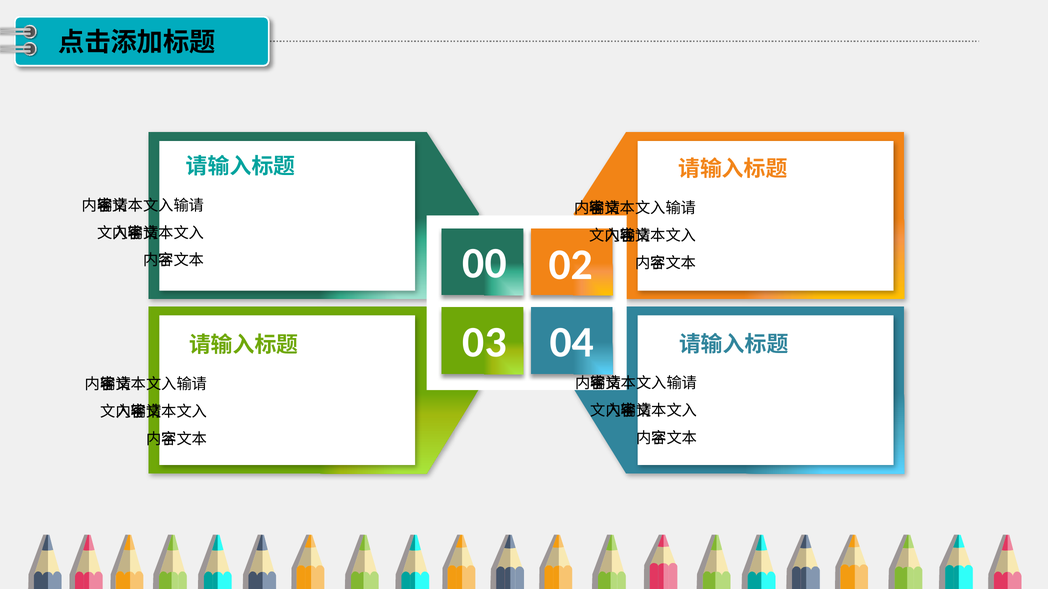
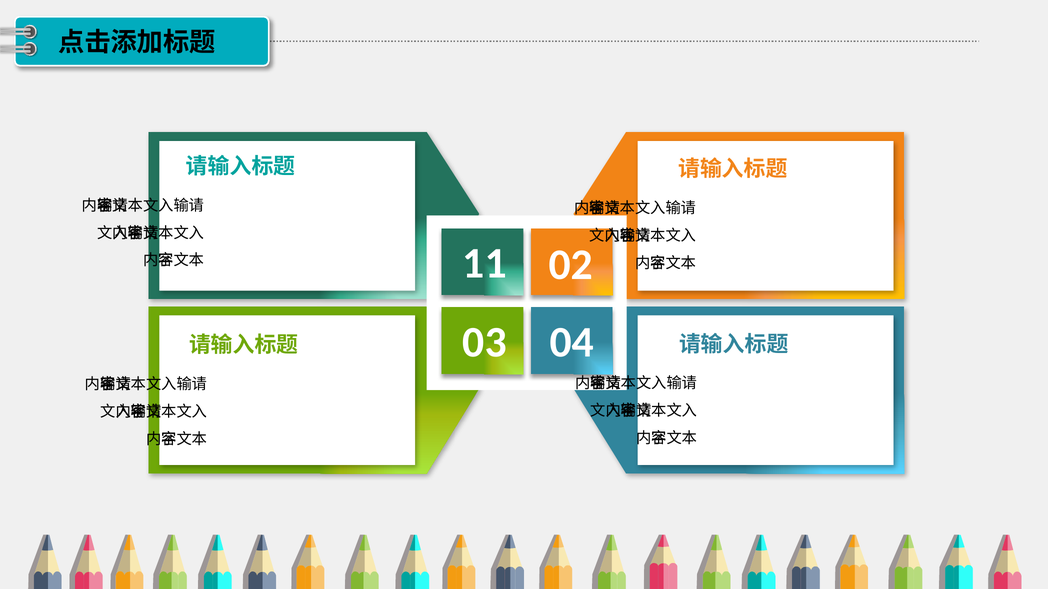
00: 00 -> 11
